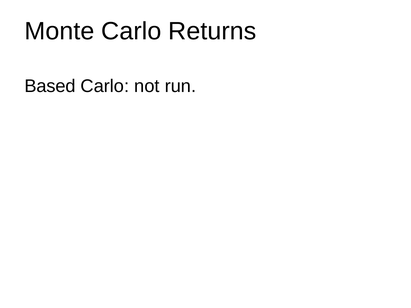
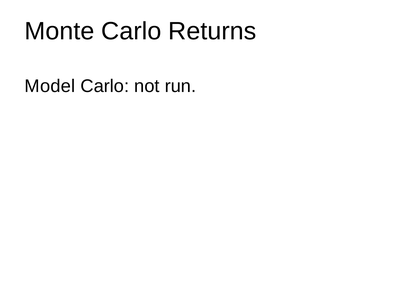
Based: Based -> Model
